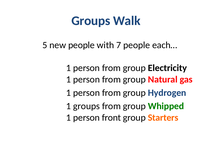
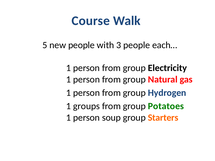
Groups at (91, 21): Groups -> Course
7: 7 -> 3
Whipped: Whipped -> Potatoes
front: front -> soup
